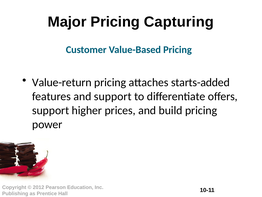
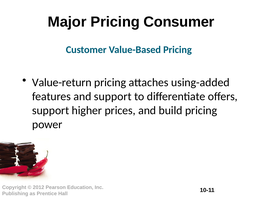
Capturing: Capturing -> Consumer
starts-added: starts-added -> using-added
